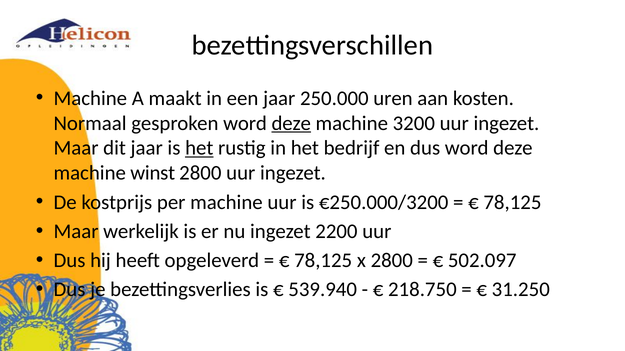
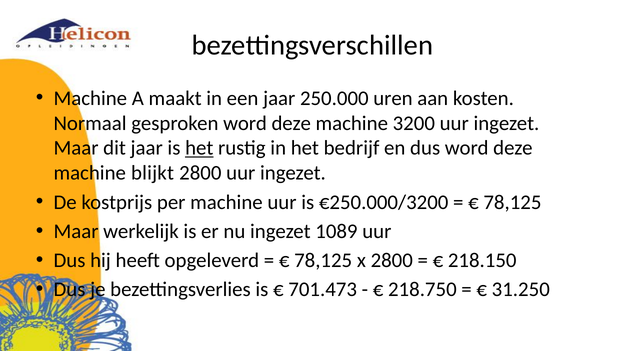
deze at (291, 123) underline: present -> none
winst: winst -> blijkt
2200: 2200 -> 1089
502.097: 502.097 -> 218.150
539.940: 539.940 -> 701.473
